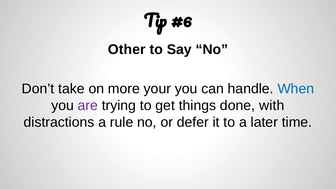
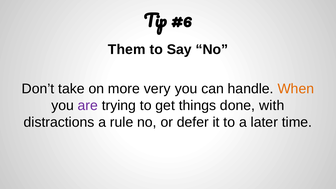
Other: Other -> Them
your: your -> very
When colour: blue -> orange
